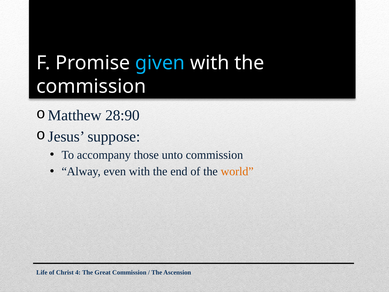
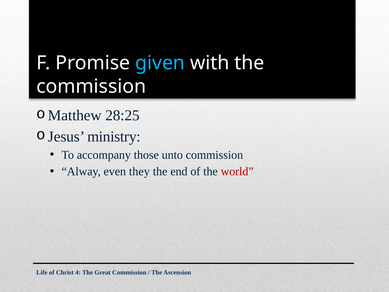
28:90: 28:90 -> 28:25
suppose: suppose -> ministry
even with: with -> they
world colour: orange -> red
